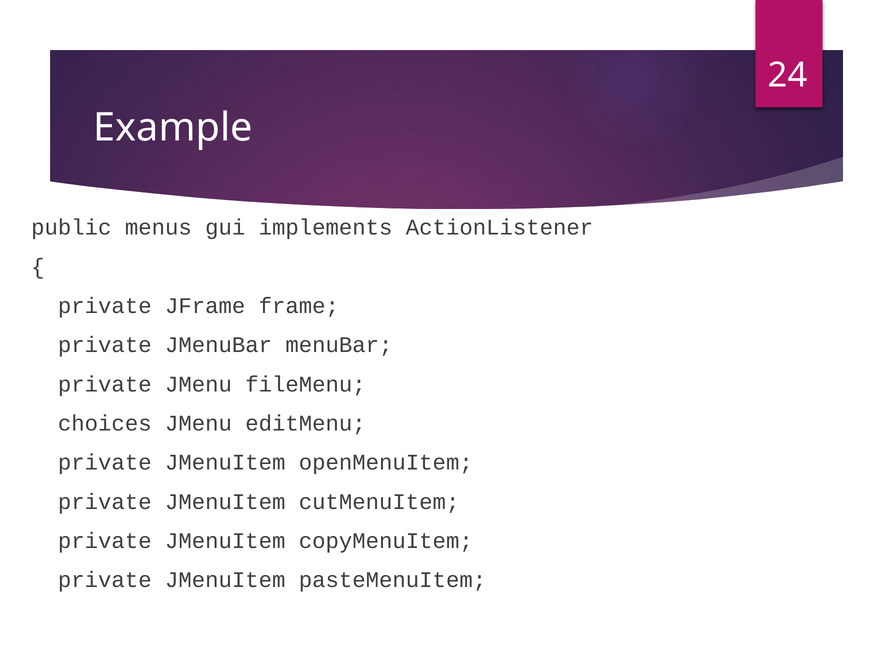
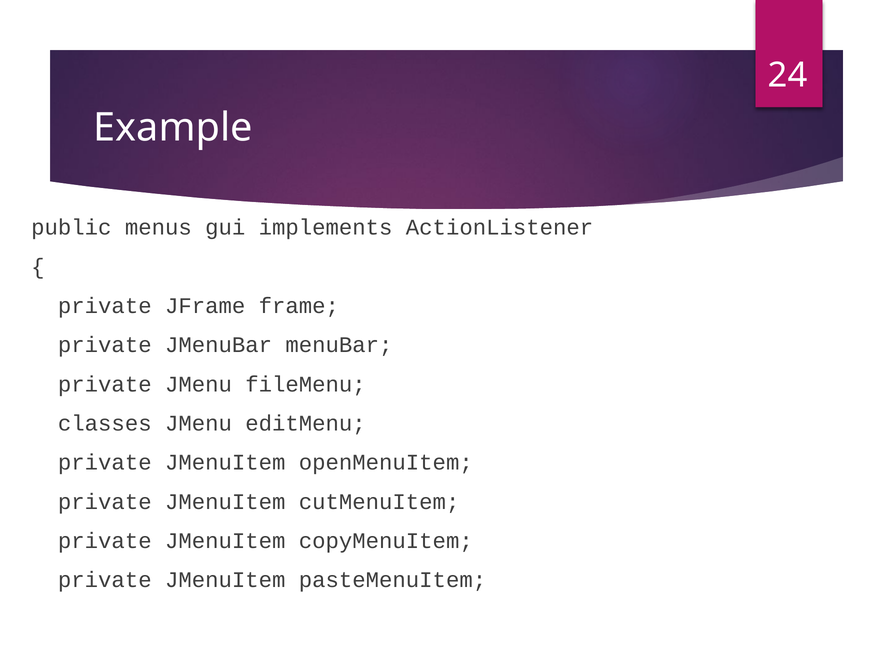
choices: choices -> classes
